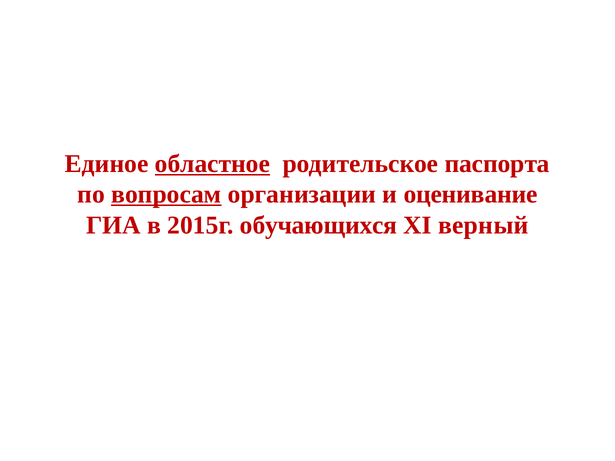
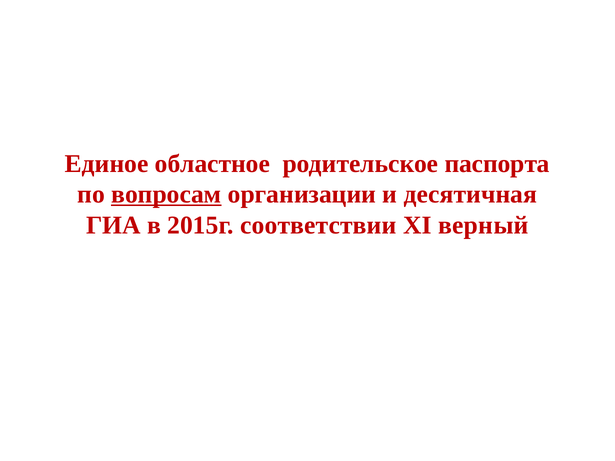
областное underline: present -> none
оценивание: оценивание -> десятичная
обучающихся: обучающихся -> соответствии
